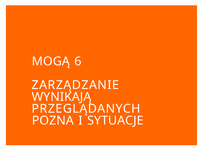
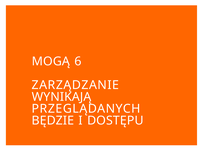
POZNA: POZNA -> BĘDZIE
SYTUACJE: SYTUACJE -> DOSTĘPU
